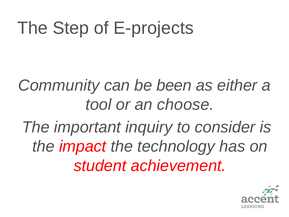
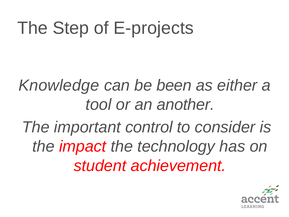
Community: Community -> Knowledge
choose: choose -> another
inquiry: inquiry -> control
